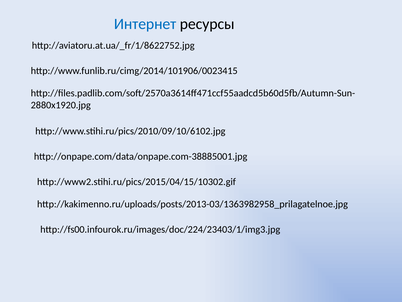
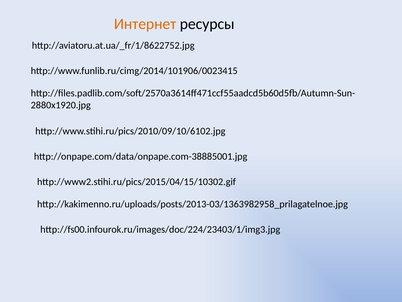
Интернет colour: blue -> orange
